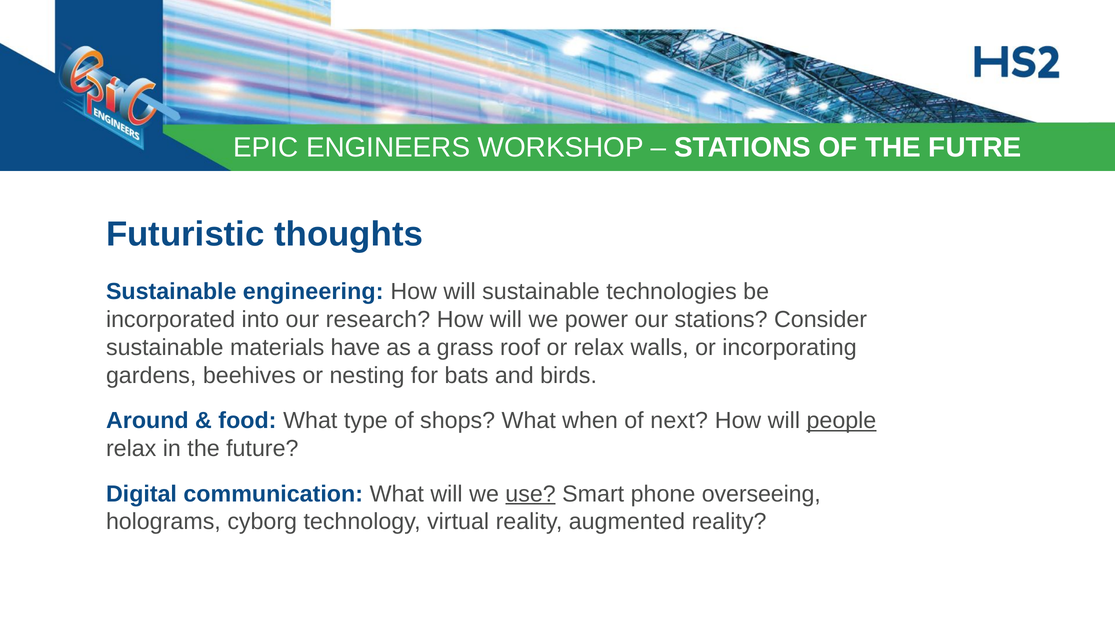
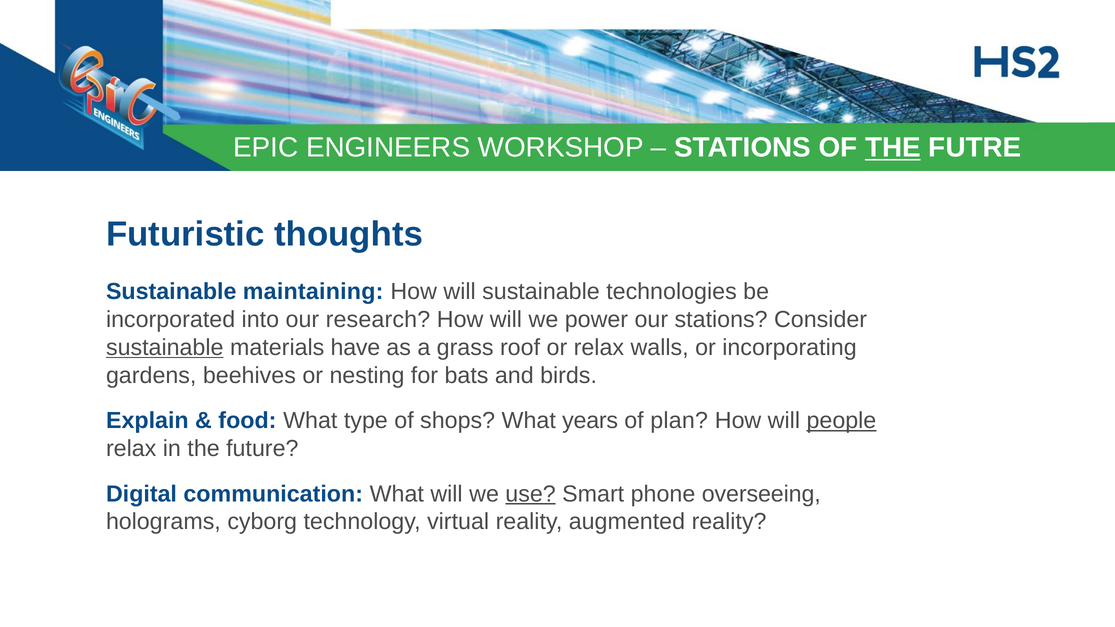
THE at (893, 148) underline: none -> present
engineering: engineering -> maintaining
sustainable at (165, 348) underline: none -> present
Around: Around -> Explain
when: when -> years
next: next -> plan
